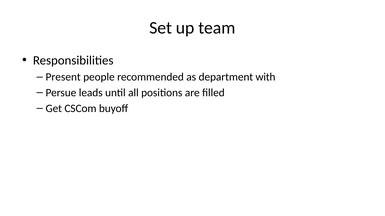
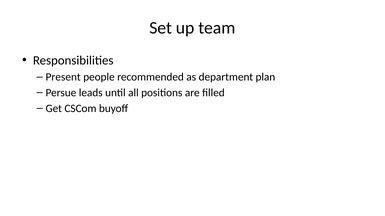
with: with -> plan
